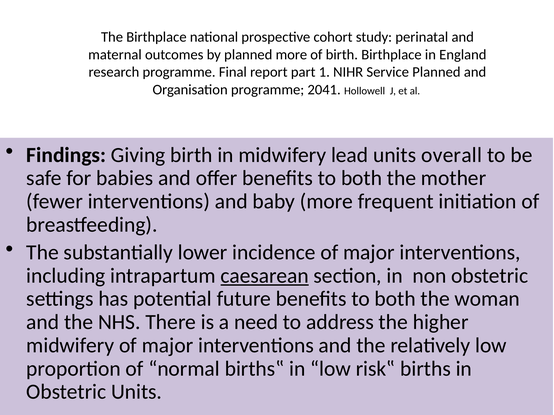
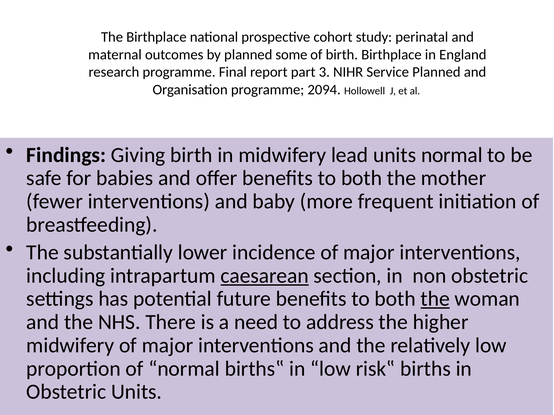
planned more: more -> some
1: 1 -> 3
2041: 2041 -> 2094
units overall: overall -> normal
the at (435, 299) underline: none -> present
